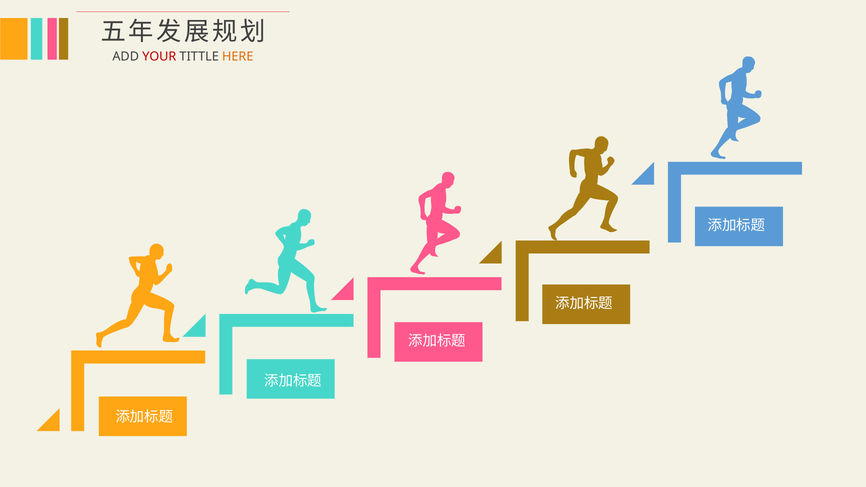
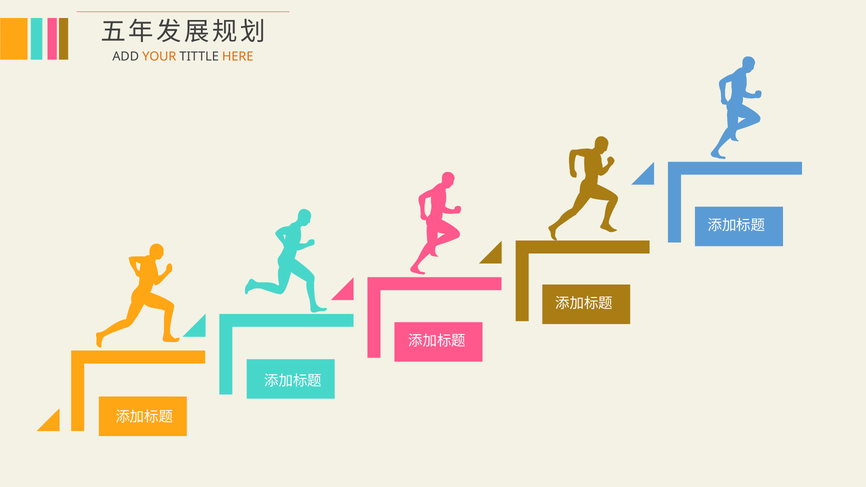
YOUR colour: red -> orange
